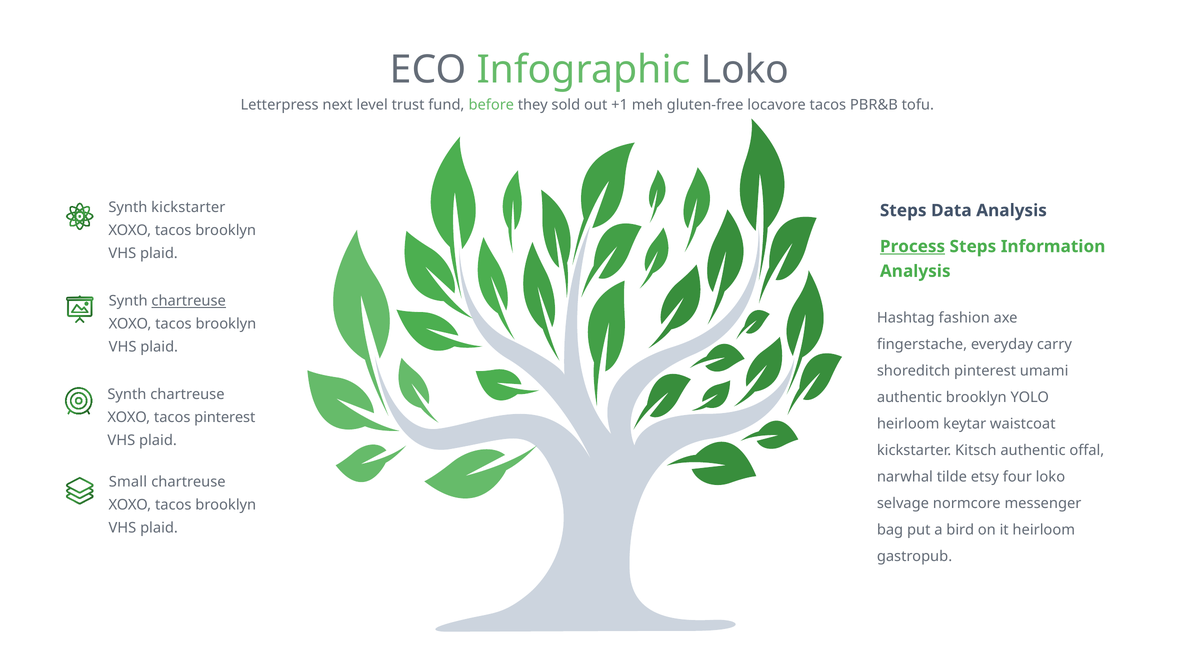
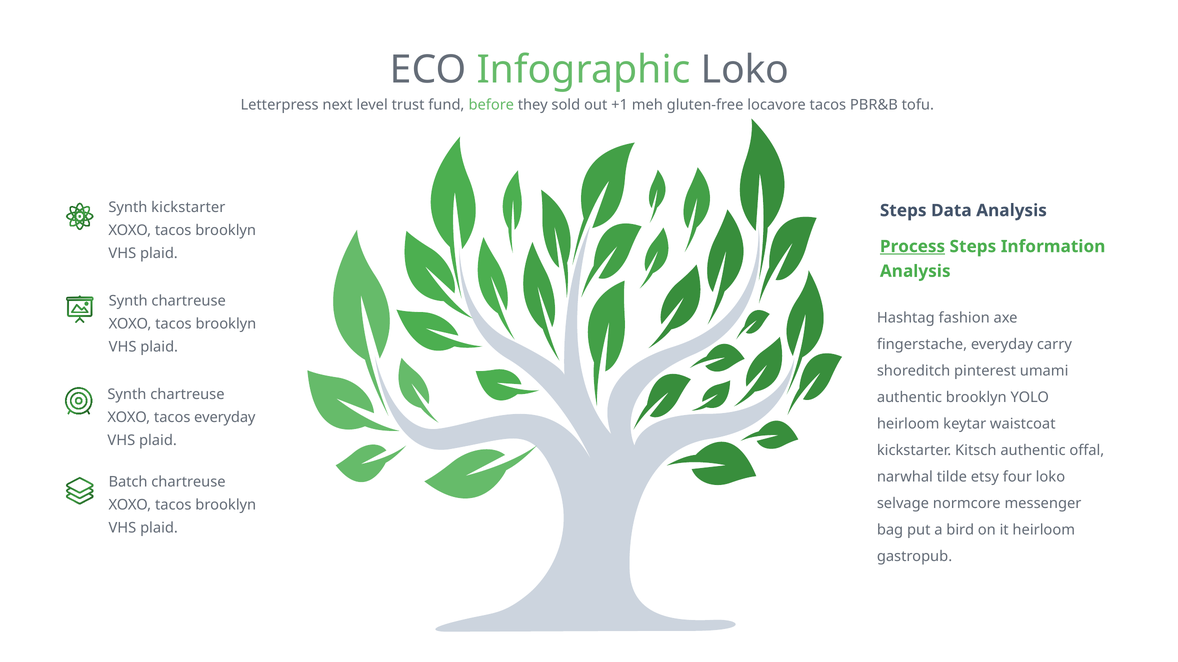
chartreuse at (189, 301) underline: present -> none
tacos pinterest: pinterest -> everyday
Small: Small -> Batch
